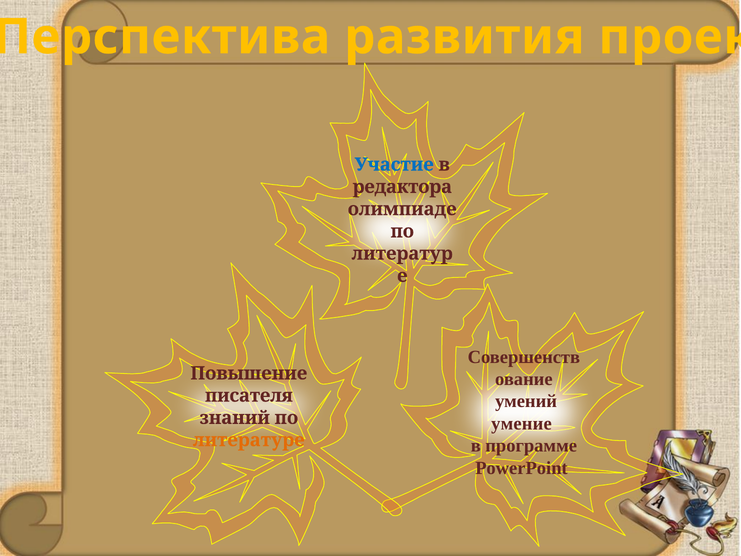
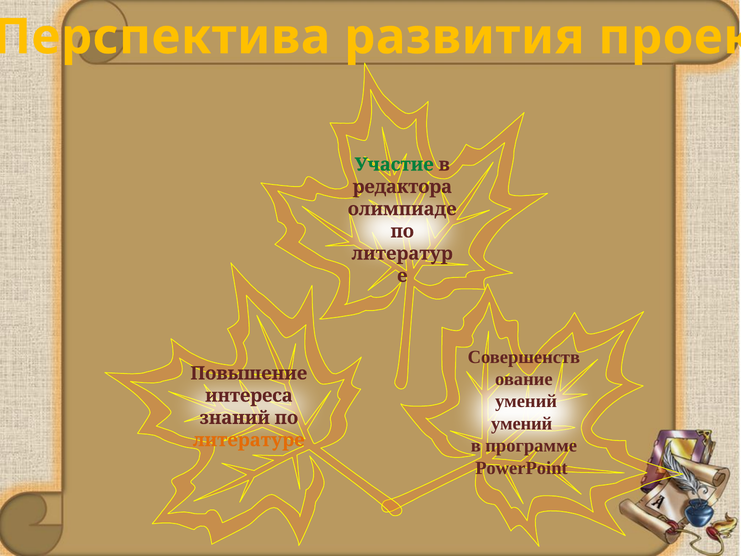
Участие colour: blue -> green
писателя: писателя -> интереса
умение at (521, 423): умение -> умений
